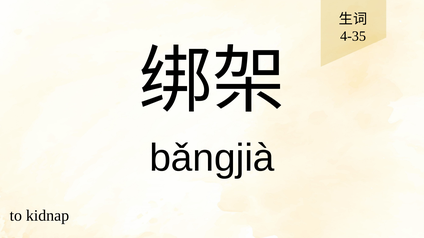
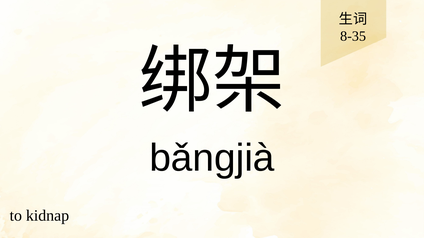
4-35: 4-35 -> 8-35
